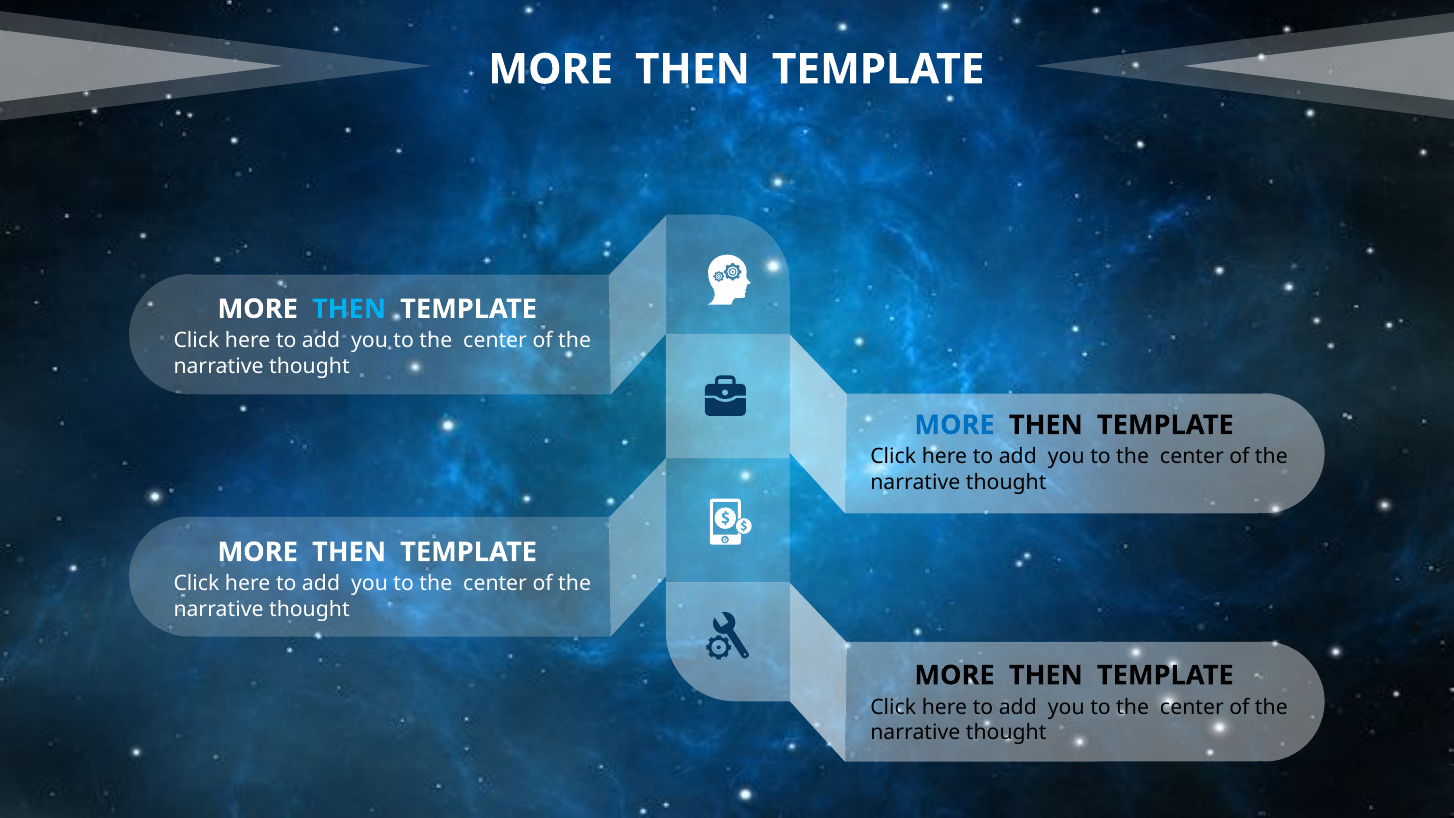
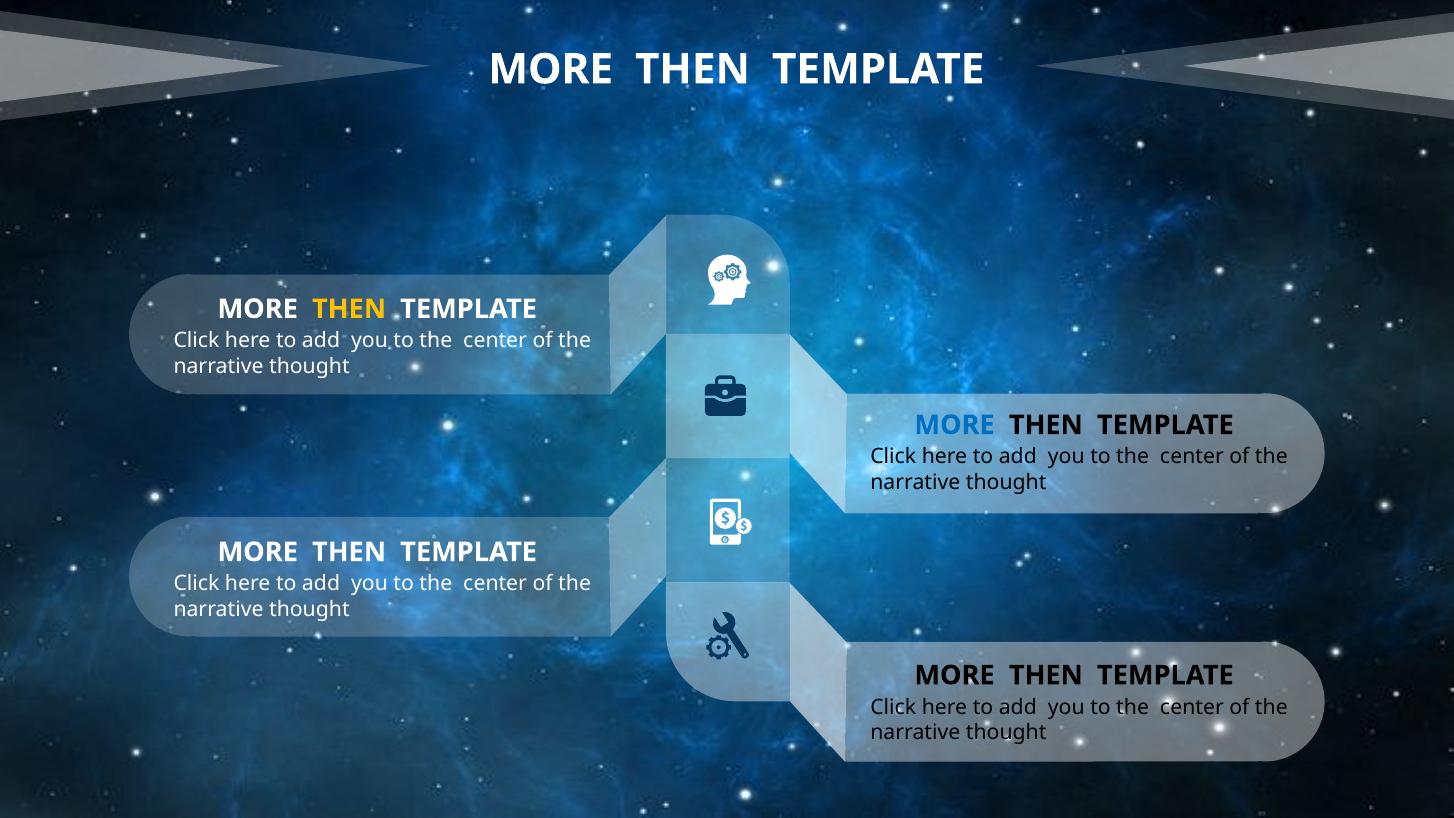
THEN at (349, 309) colour: light blue -> yellow
